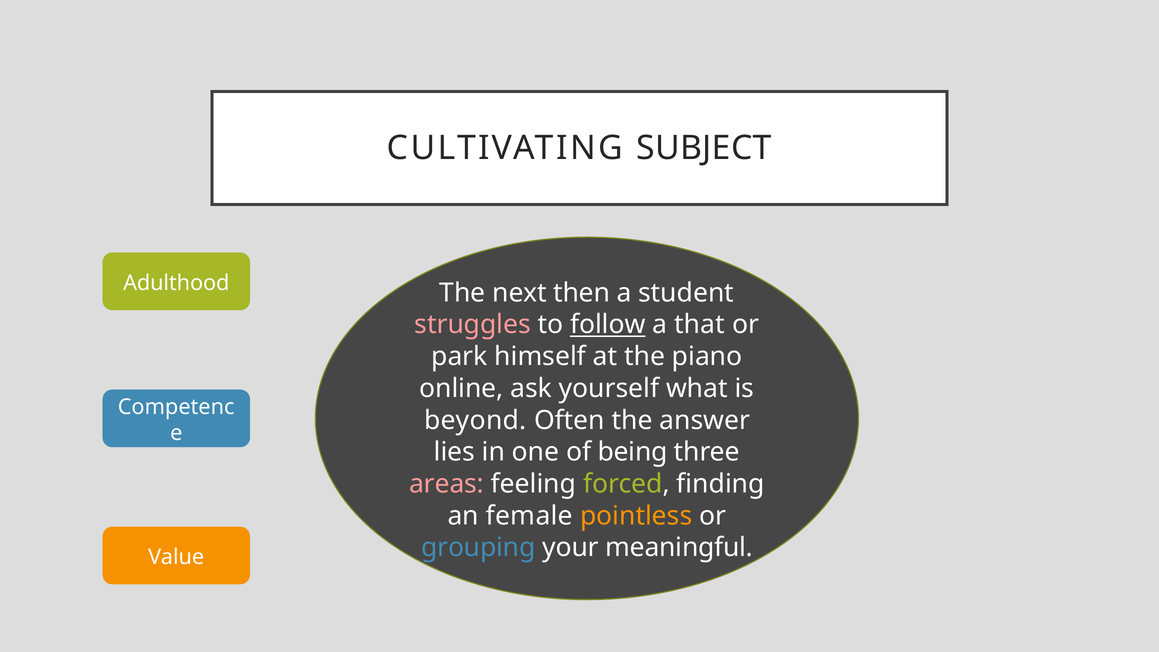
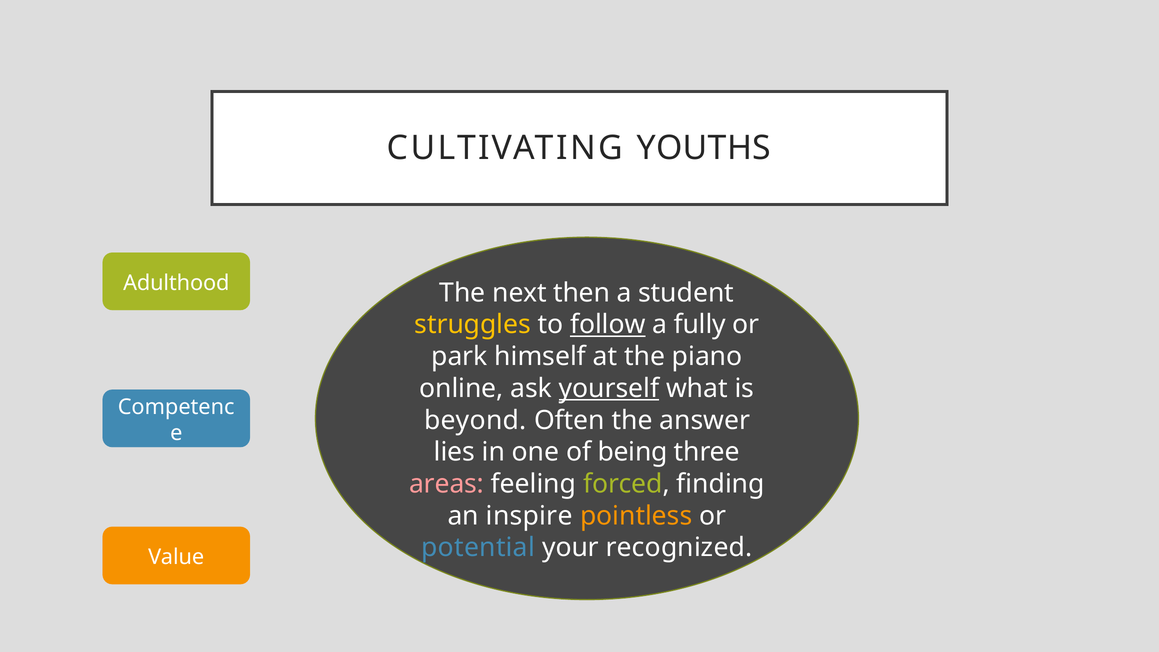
SUBJECT: SUBJECT -> YOUTHS
struggles colour: pink -> yellow
that: that -> fully
yourself underline: none -> present
female: female -> inspire
grouping: grouping -> potential
meaningful: meaningful -> recognized
